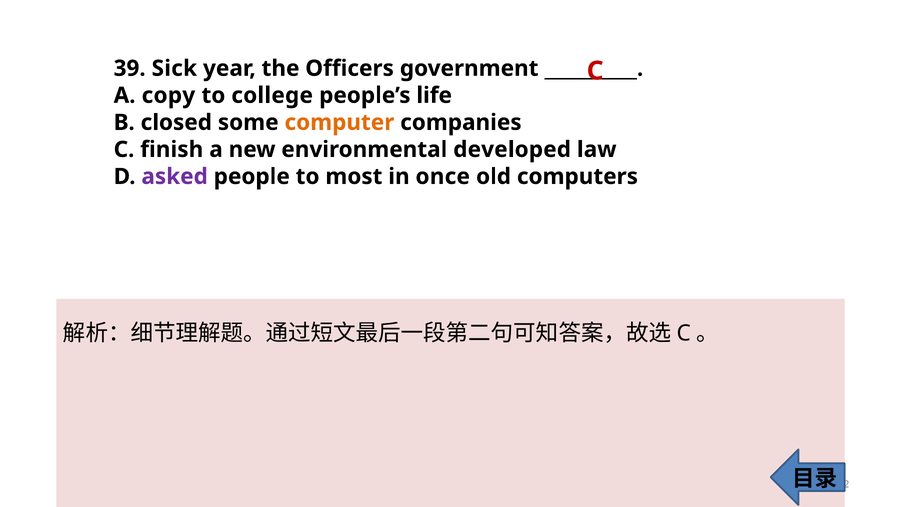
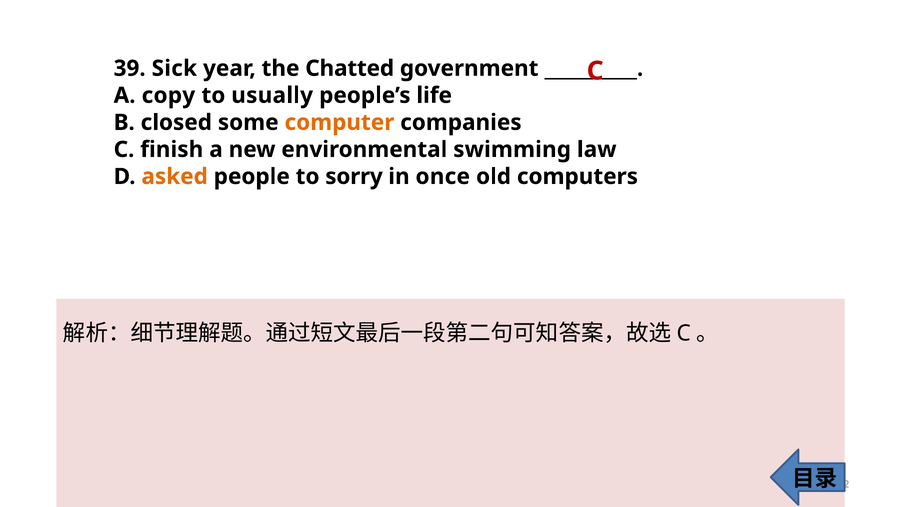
Officers: Officers -> Chatted
college: college -> usually
developed: developed -> swimming
asked colour: purple -> orange
most: most -> sorry
